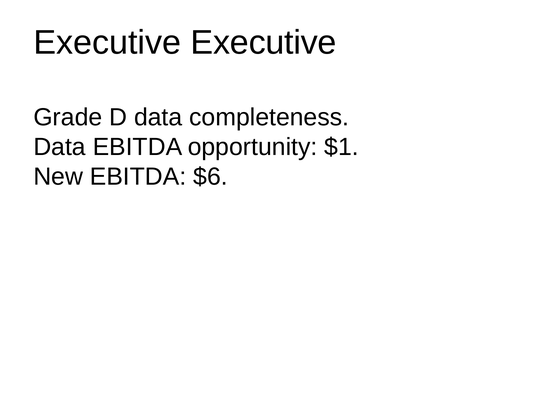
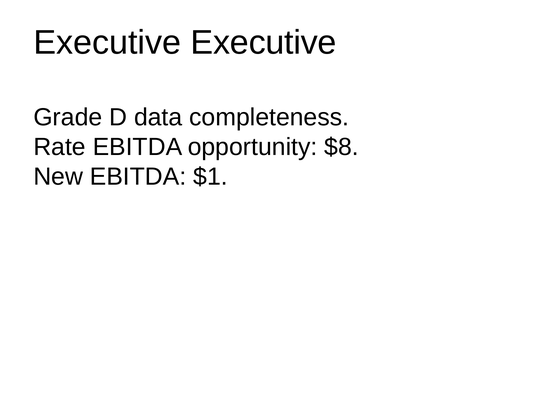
Data at (60, 147): Data -> Rate
$1: $1 -> $8
$6: $6 -> $1
